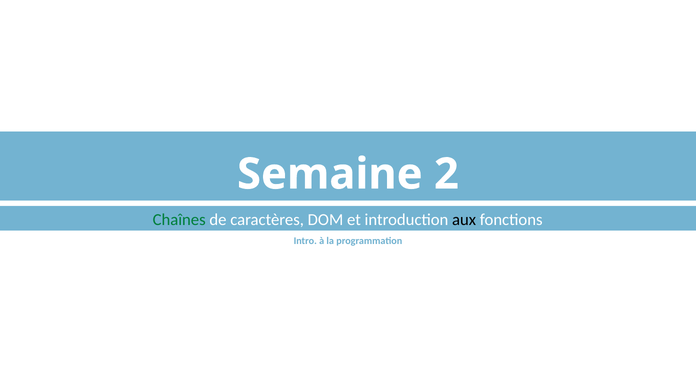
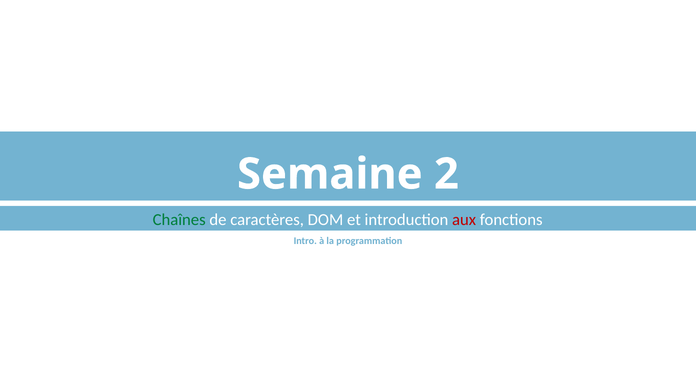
aux colour: black -> red
